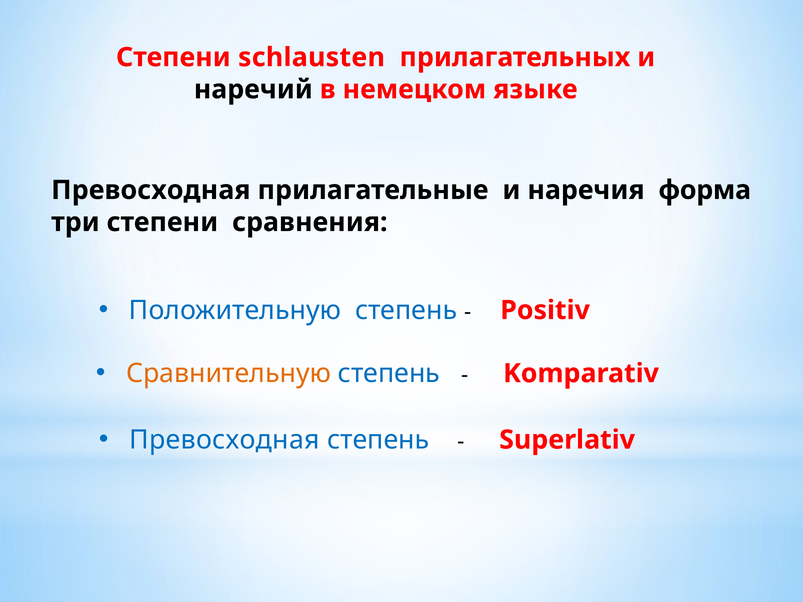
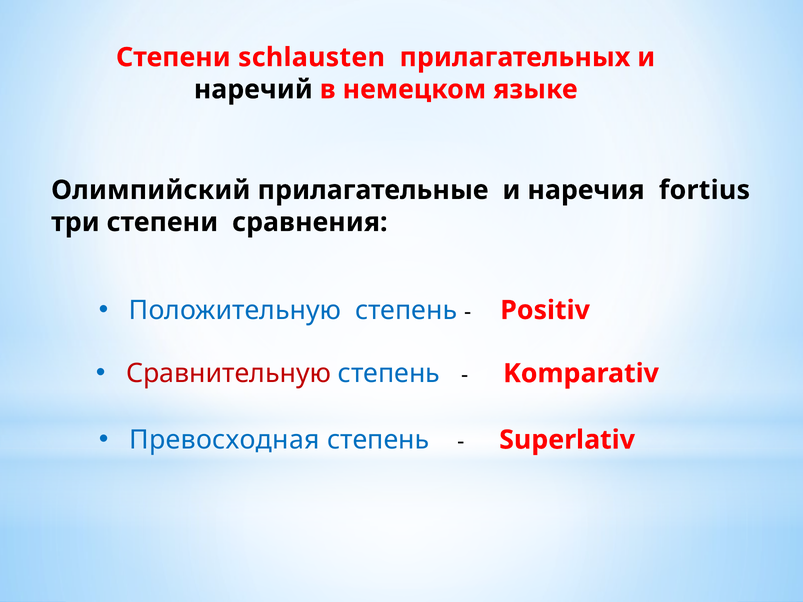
Превосходная at (151, 190): Превосходная -> Олимпийский
форма: форма -> fortius
Сравнительную colour: orange -> red
